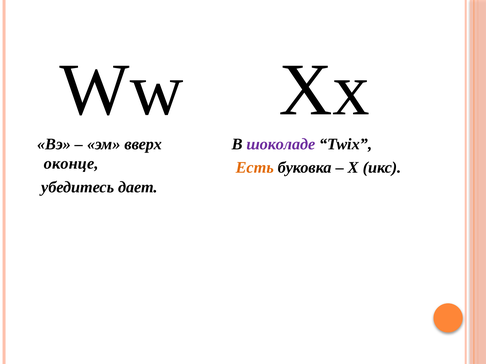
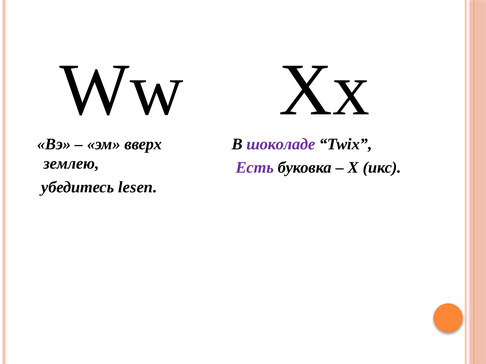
оконце: оконце -> землею
Есть colour: orange -> purple
дает: дает -> lesen
